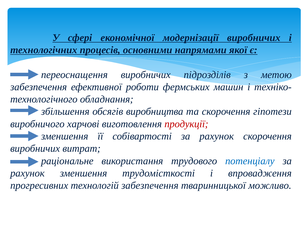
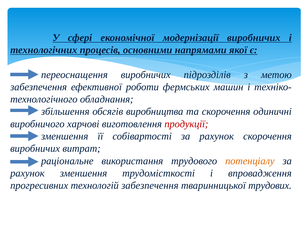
гіпотези: гіпотези -> одиничні
потенціалу colour: blue -> orange
можливо: можливо -> трудових
